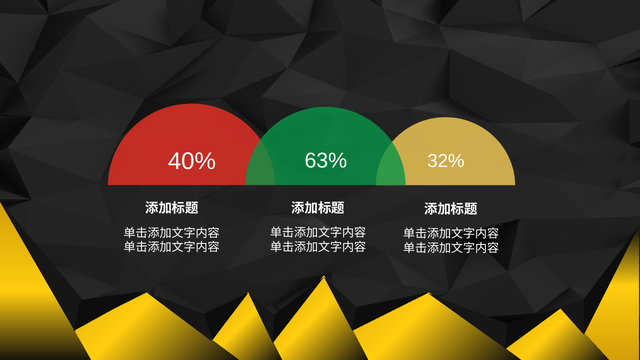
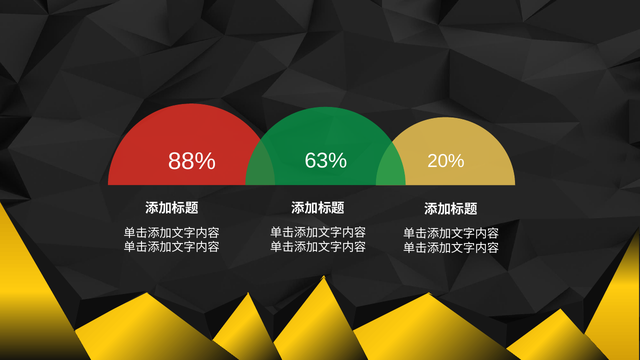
40%: 40% -> 88%
32%: 32% -> 20%
